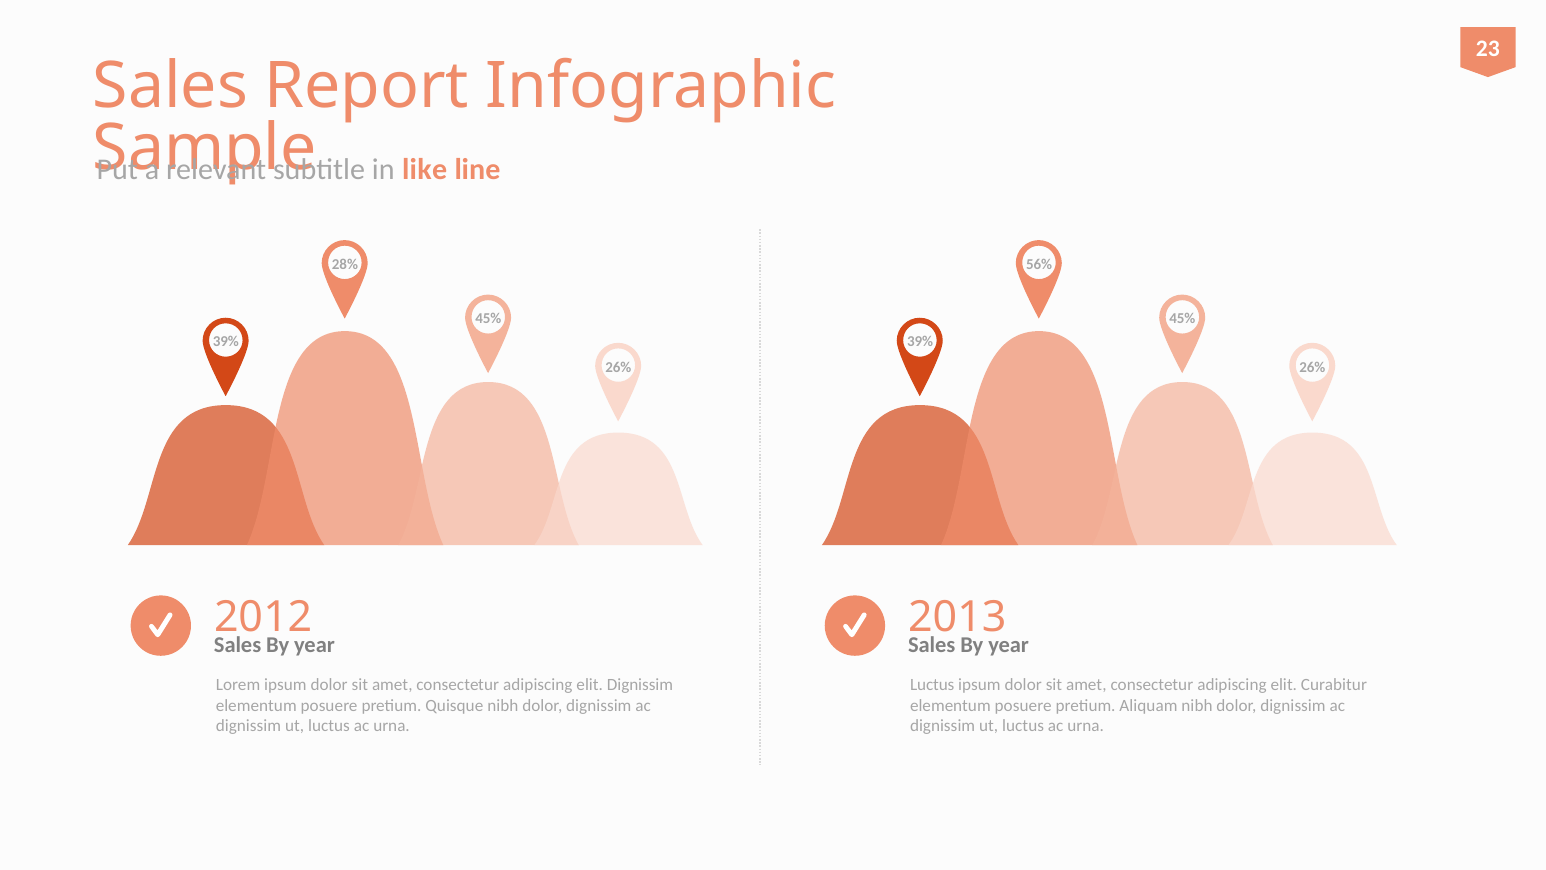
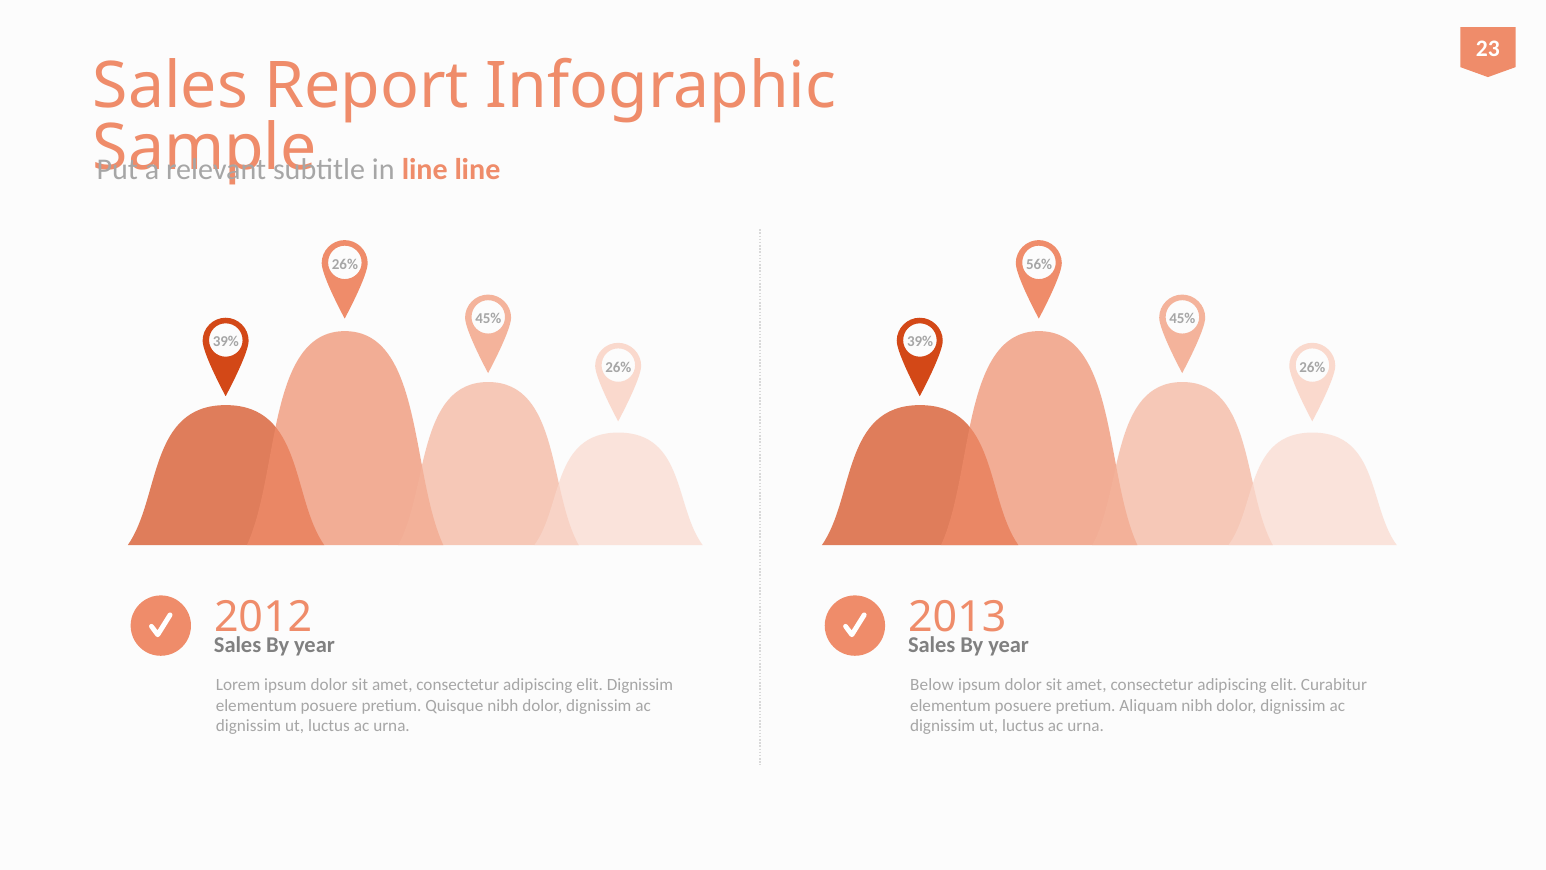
in like: like -> line
28% at (345, 264): 28% -> 26%
Luctus at (932, 685): Luctus -> Below
